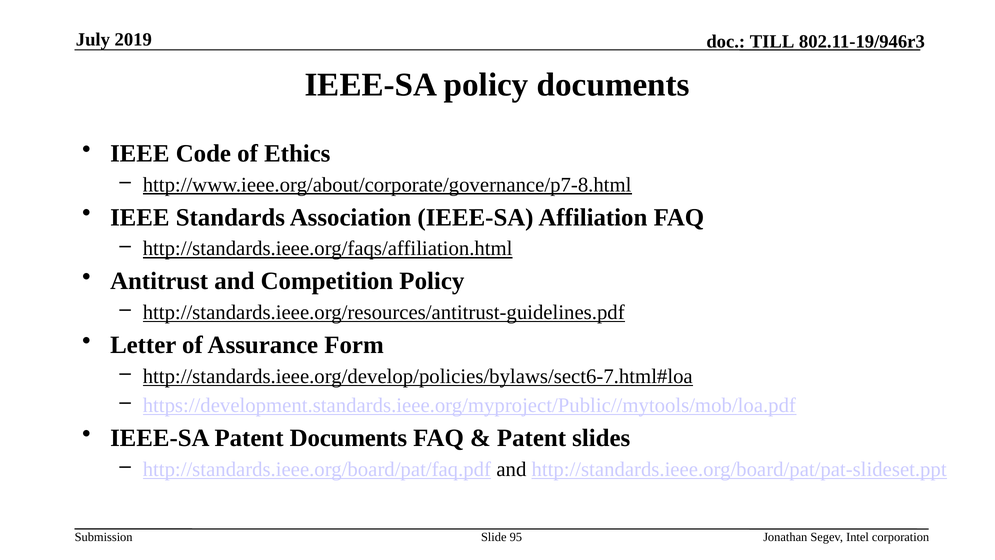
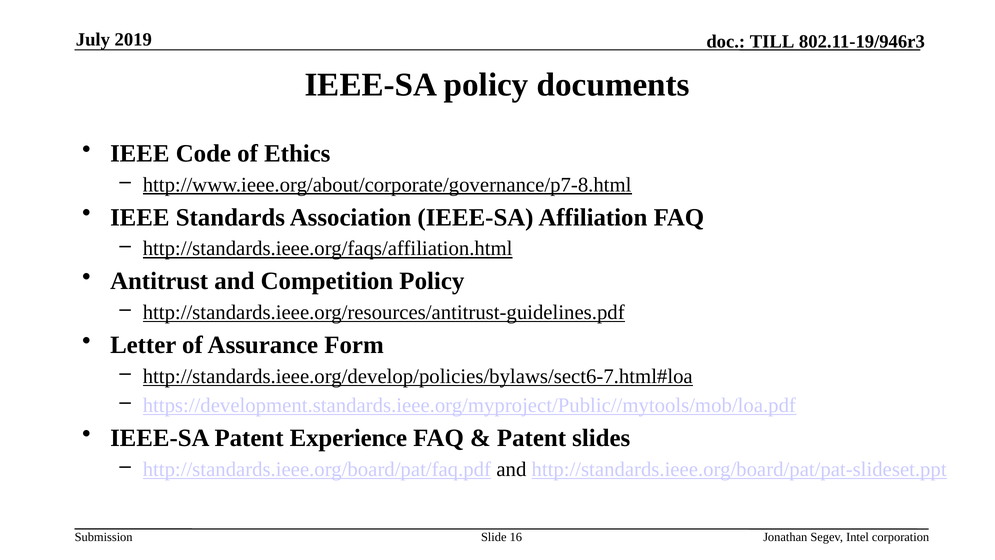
Patent Documents: Documents -> Experience
95: 95 -> 16
